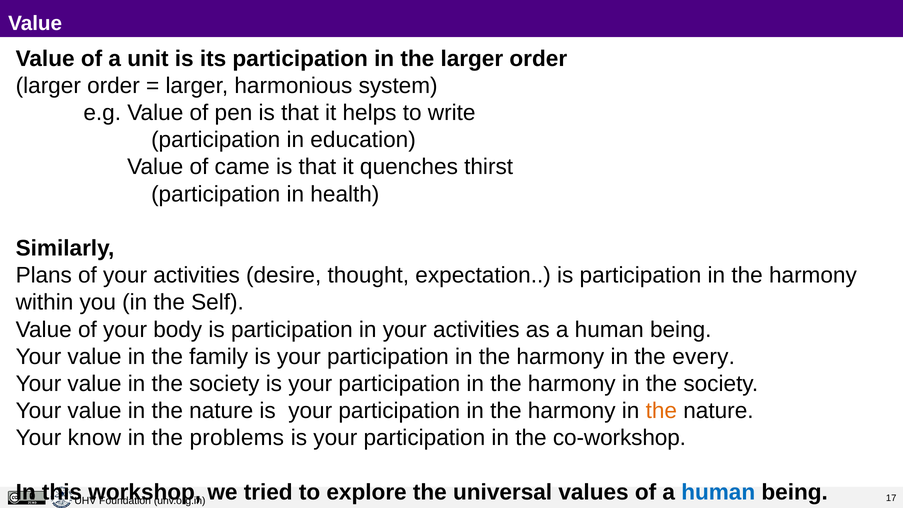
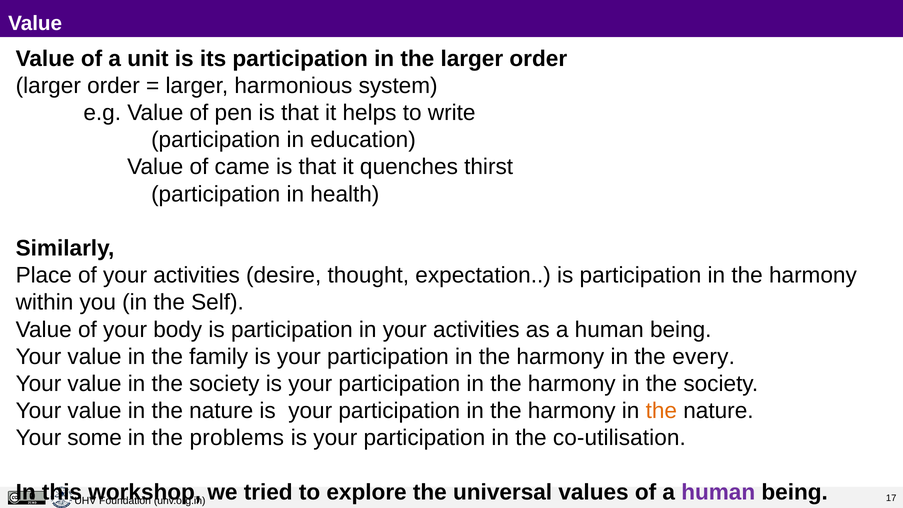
Plans: Plans -> Place
know: know -> some
co-workshop: co-workshop -> co-utilisation
human at (718, 492) colour: blue -> purple
